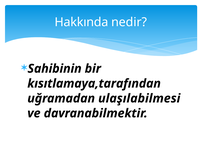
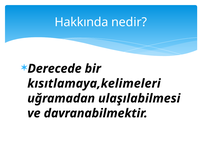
Sahibinin: Sahibinin -> Derecede
kısıtlamaya,tarafından: kısıtlamaya,tarafından -> kısıtlamaya,kelimeleri
